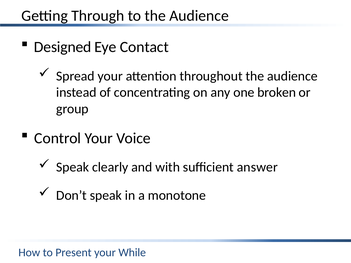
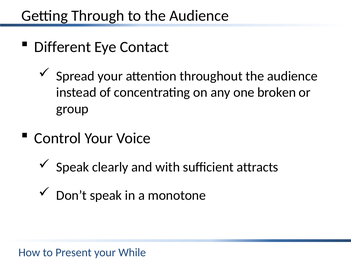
Designed: Designed -> Different
answer: answer -> attracts
